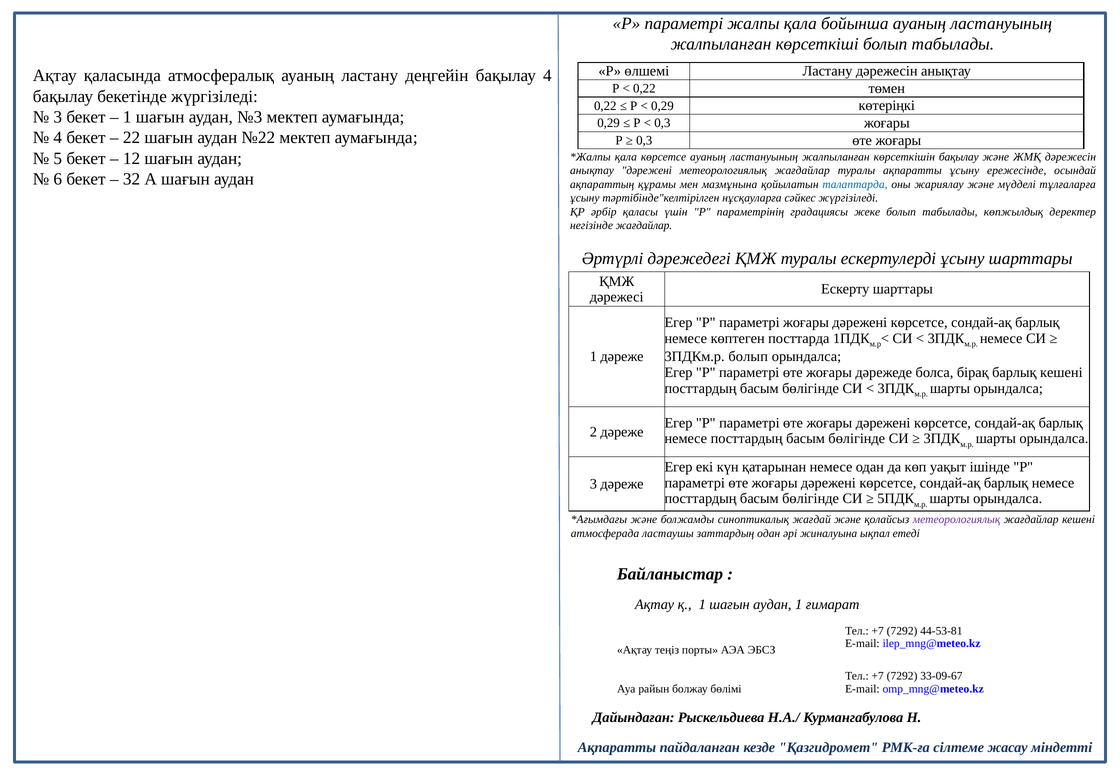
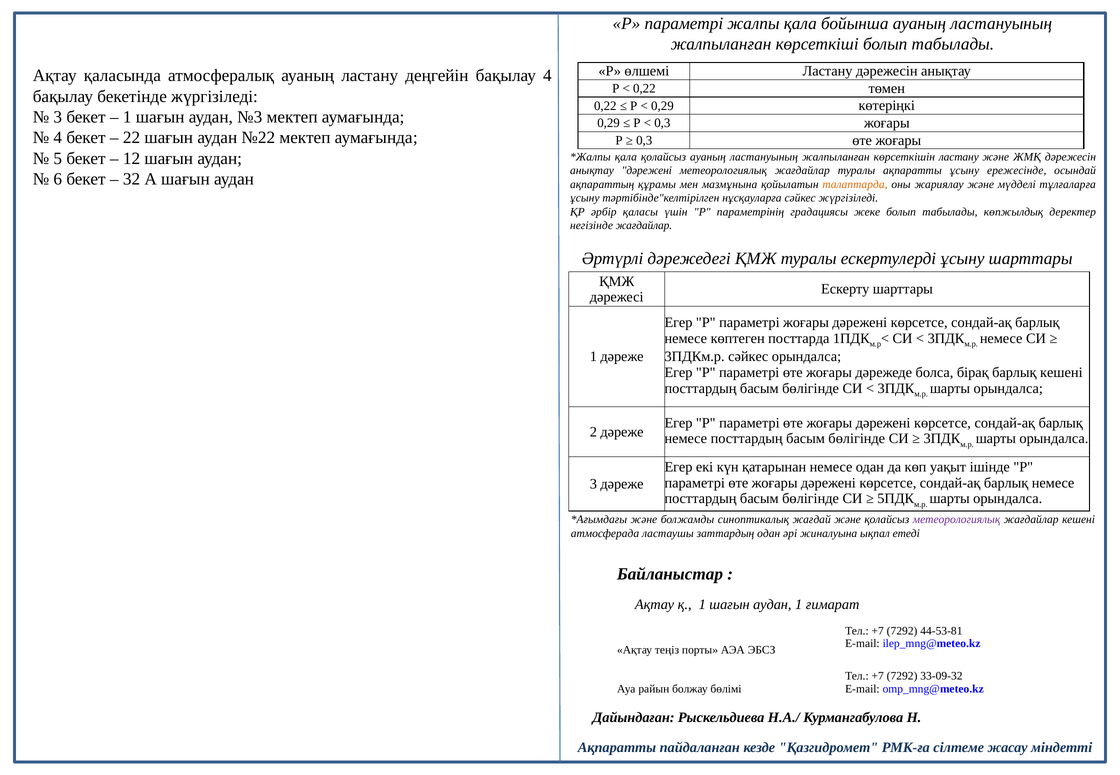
қала көрсетсе: көрсетсе -> қолайсыз
көрсеткішін бақылау: бақылау -> ластану
талаптарда colour: blue -> orange
3ПДКм.р болып: болып -> сәйкес
33-09-67: 33-09-67 -> 33-09-32
